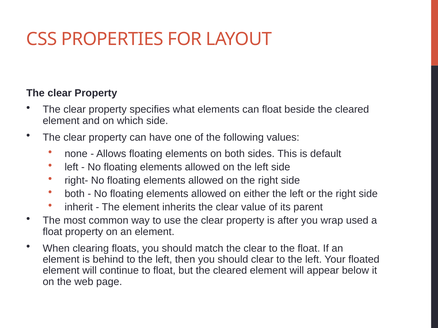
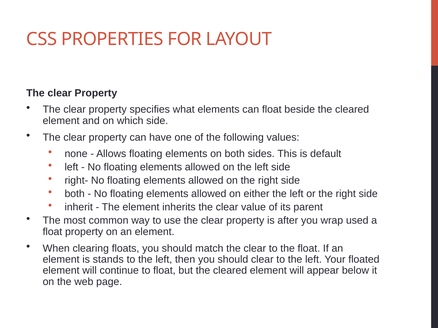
behind: behind -> stands
